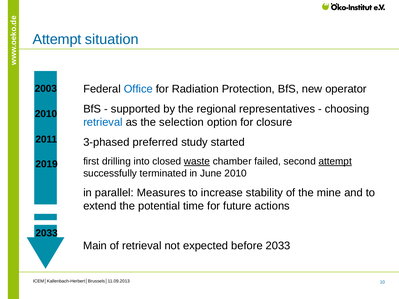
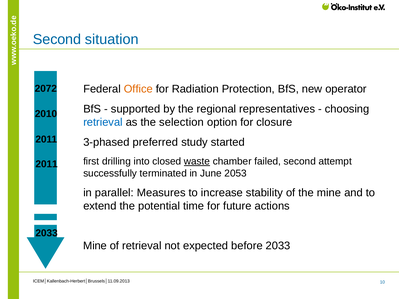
Attempt at (57, 39): Attempt -> Second
Office colour: blue -> orange
2003: 2003 -> 2072
attempt at (335, 161) underline: present -> none
2019 at (47, 164): 2019 -> 2011
June 2010: 2010 -> 2053
Main at (95, 246): Main -> Mine
